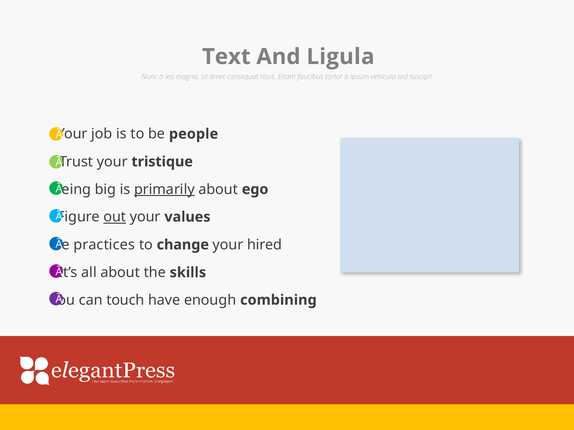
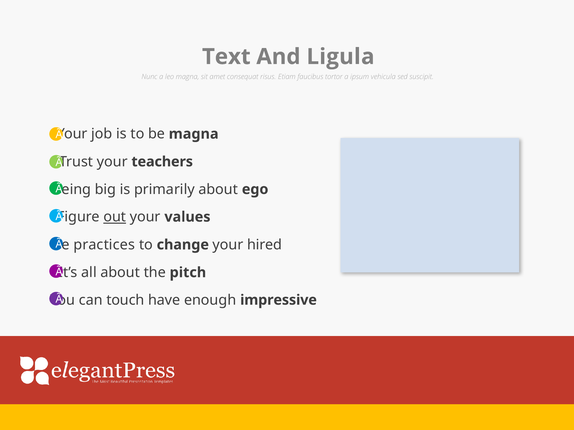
be people: people -> magna
tristique: tristique -> teachers
primarily underline: present -> none
skills: skills -> pitch
combining: combining -> impressive
